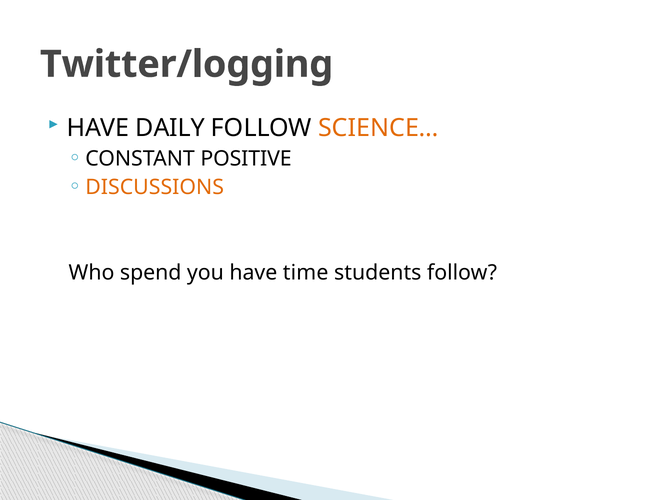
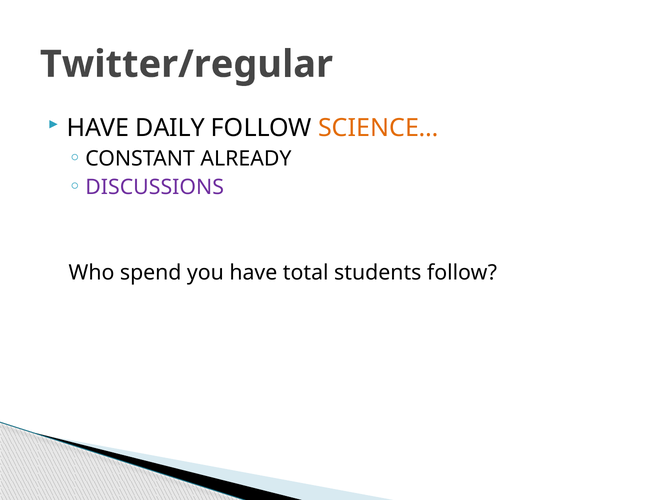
Twitter/logging: Twitter/logging -> Twitter/regular
POSITIVE: POSITIVE -> ALREADY
DISCUSSIONS colour: orange -> purple
time: time -> total
